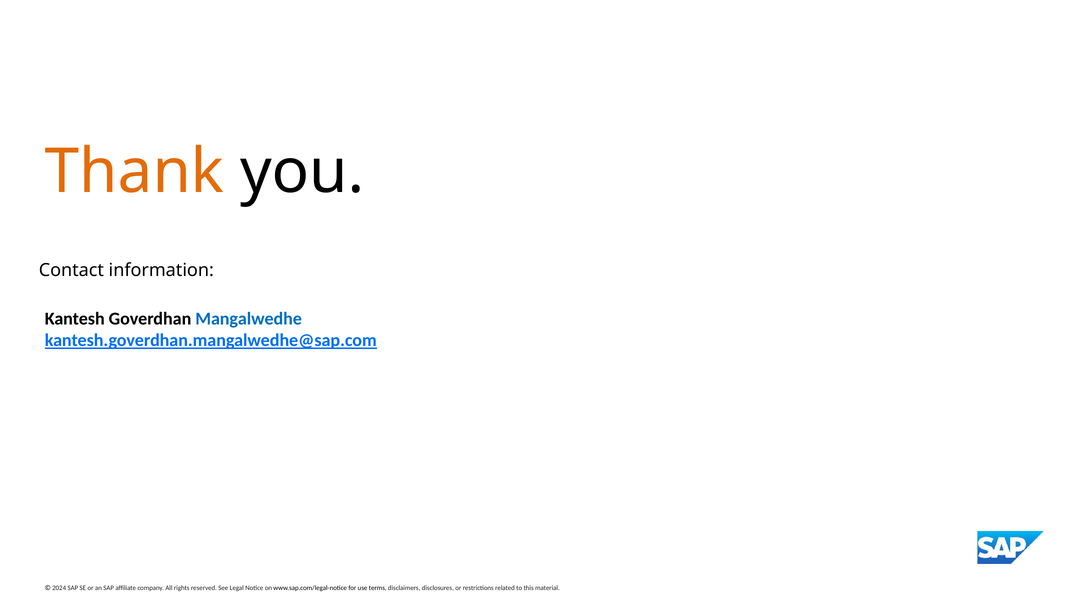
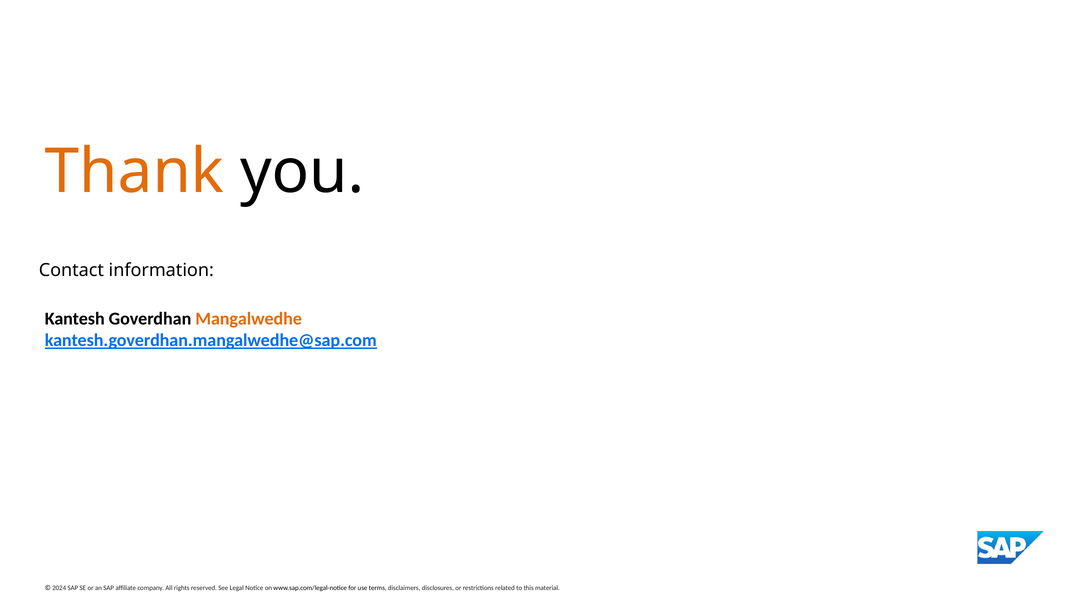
Mangalwedhe colour: blue -> orange
